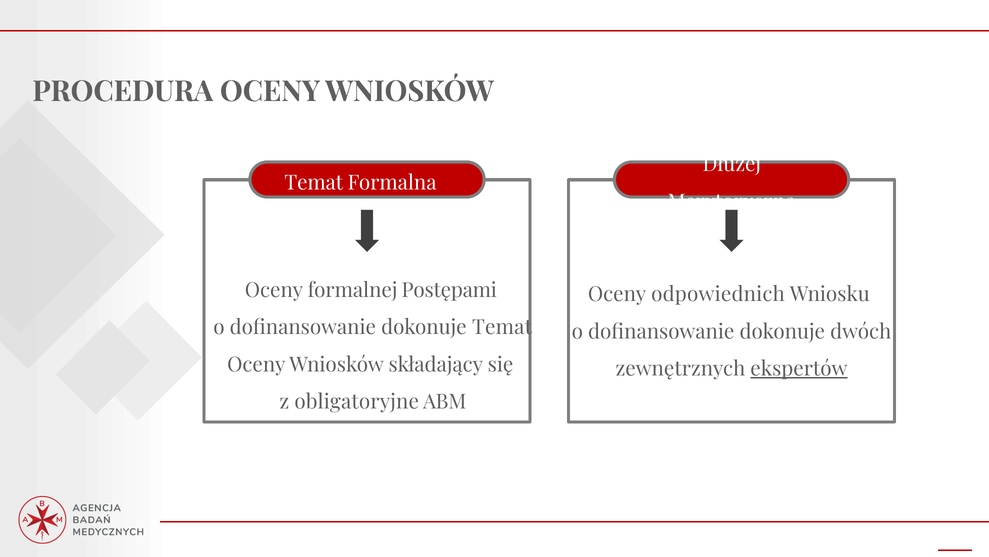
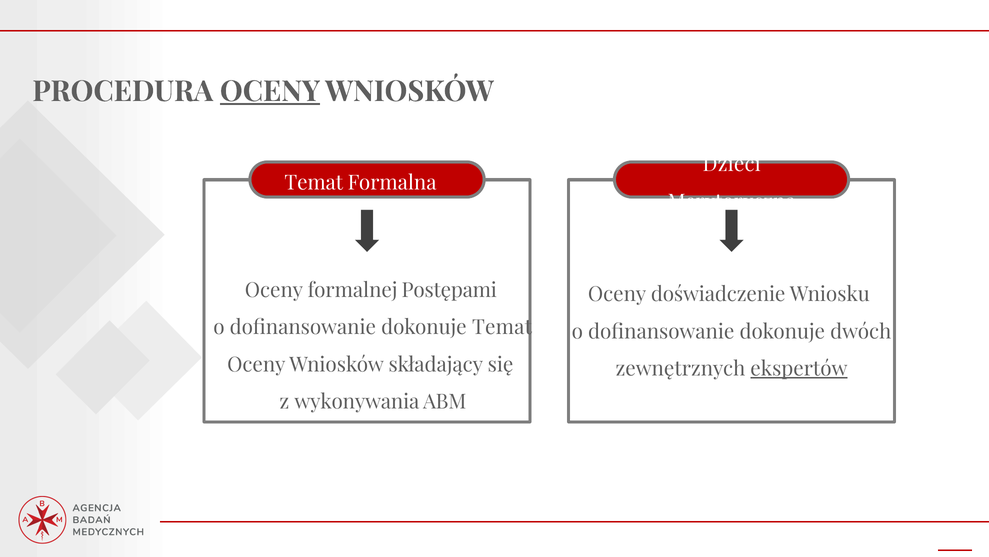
OCENY at (270, 91) underline: none -> present
Dłużej: Dłużej -> Dzieci
odpowiednich: odpowiednich -> doświadczenie
obligatoryjne: obligatoryjne -> wykonywania
